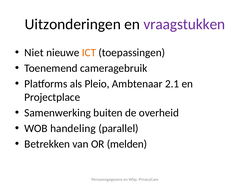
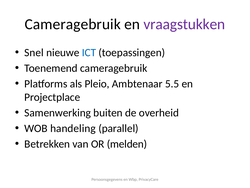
Uitzonderingen at (73, 24): Uitzonderingen -> Cameragebruik
Niet: Niet -> Snel
ICT colour: orange -> blue
2.1: 2.1 -> 5.5
